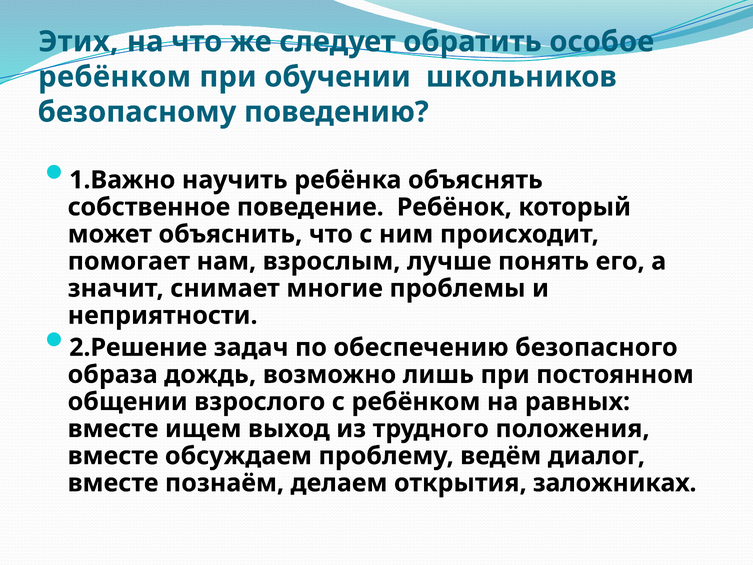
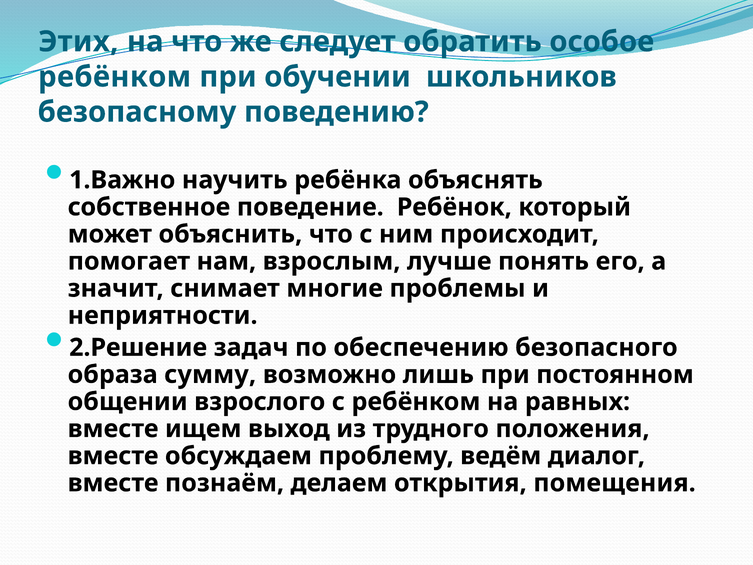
дождь: дождь -> сумму
заложниках: заложниках -> помещения
